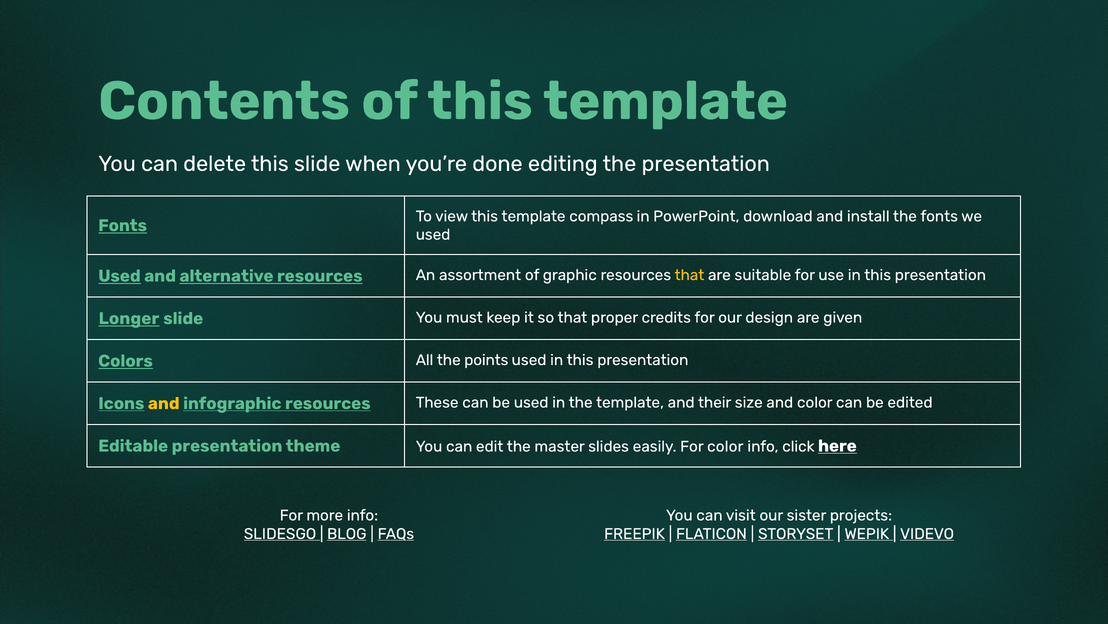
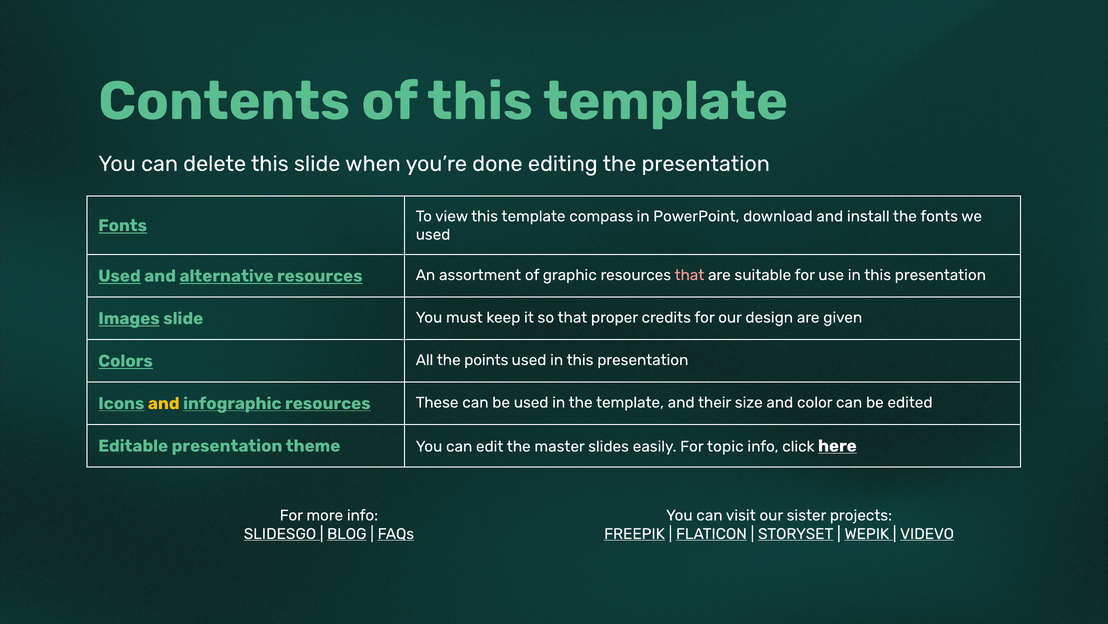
that at (689, 275) colour: yellow -> pink
Longer: Longer -> Images
For color: color -> topic
